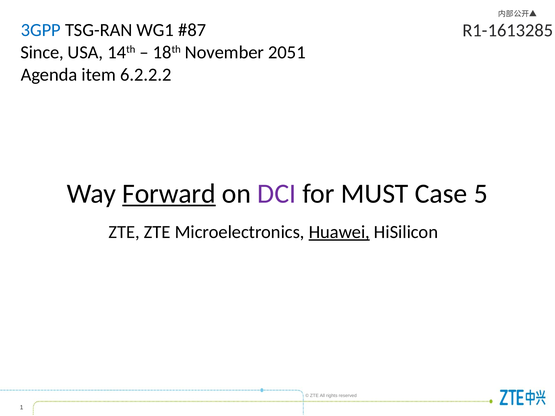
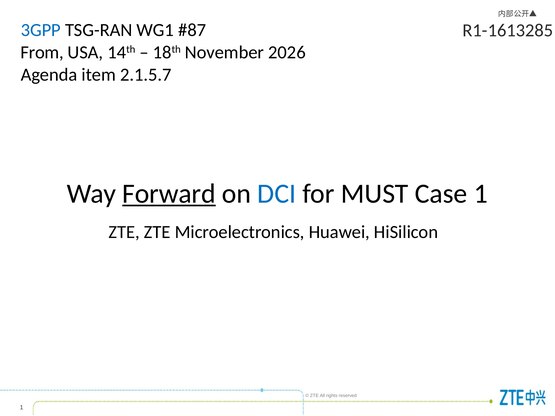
Since: Since -> From
2051: 2051 -> 2026
6.2.2.2: 6.2.2.2 -> 2.1.5.7
DCI colour: purple -> blue
Case 5: 5 -> 1
Huawei underline: present -> none
